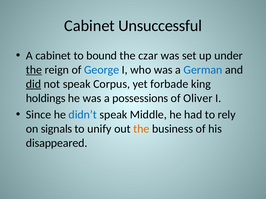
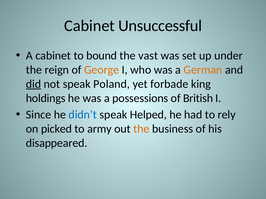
czar: czar -> vast
the at (34, 70) underline: present -> none
George colour: blue -> orange
German colour: blue -> orange
Corpus: Corpus -> Poland
Oliver: Oliver -> British
Middle: Middle -> Helped
signals: signals -> picked
unify: unify -> army
